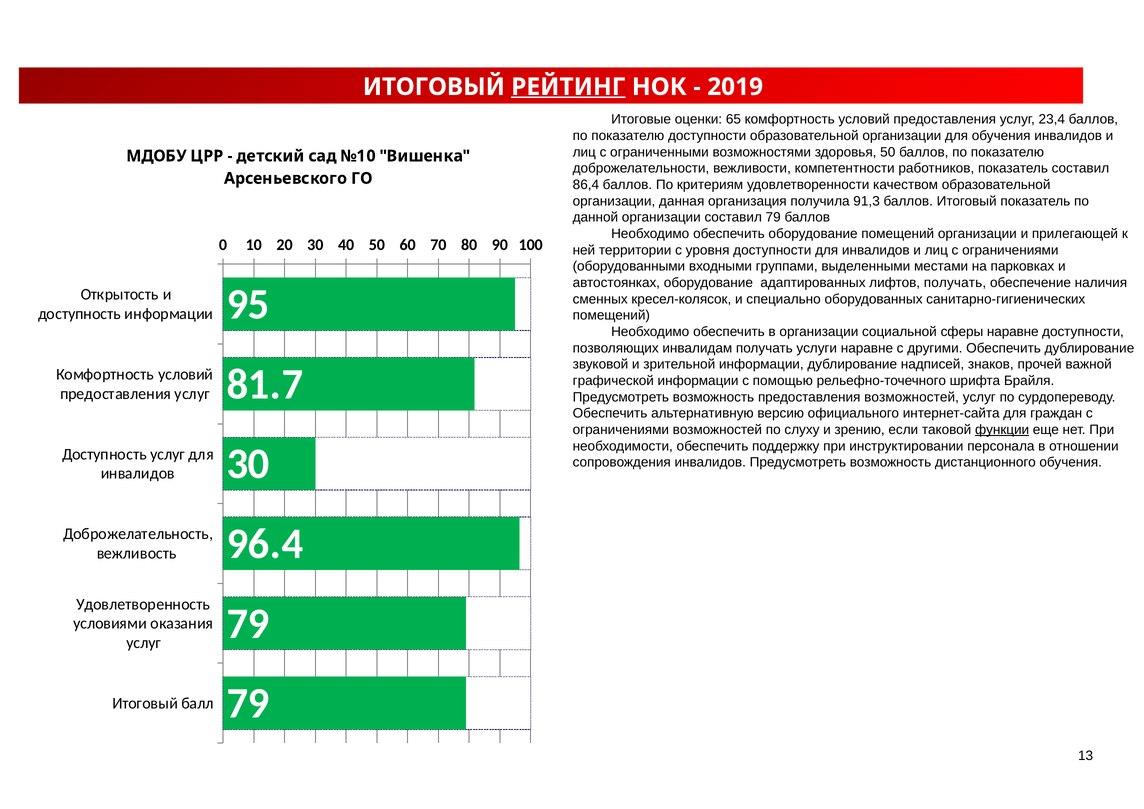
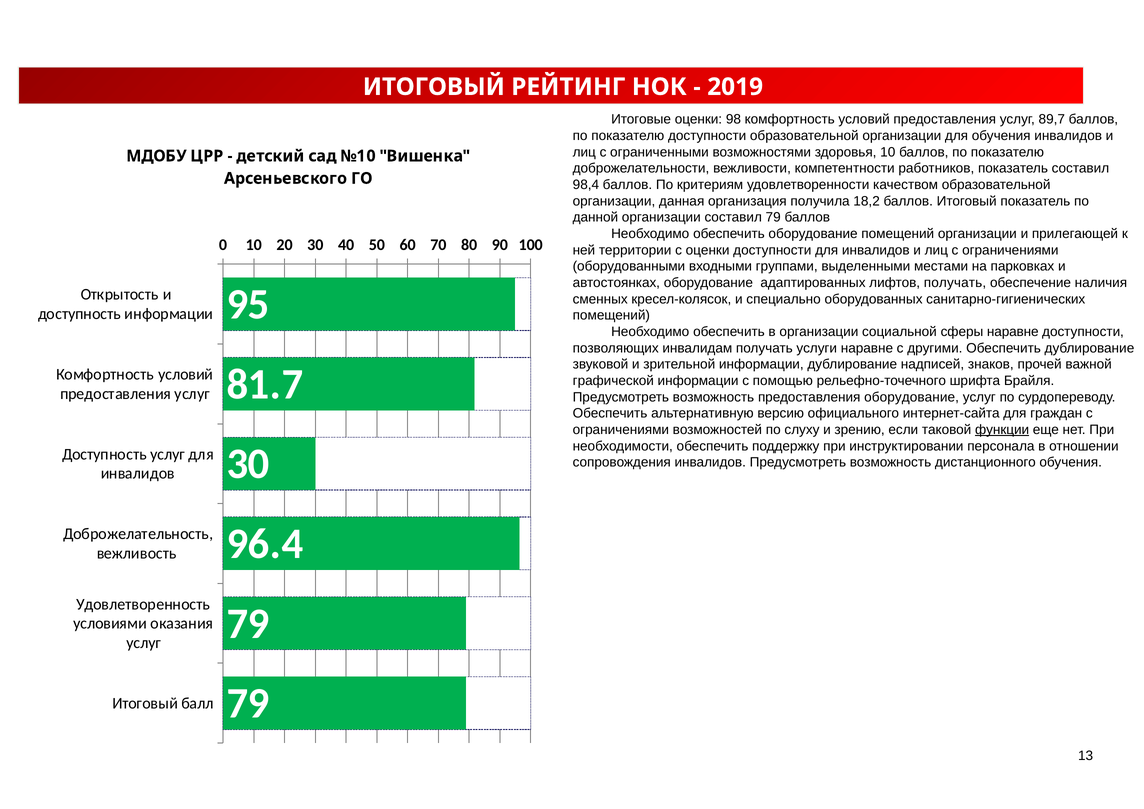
РЕЙТИНГ underline: present -> none
65: 65 -> 98
23,4: 23,4 -> 89,7
здоровья 50: 50 -> 10
86,4: 86,4 -> 98,4
91,3: 91,3 -> 18,2
с уровня: уровня -> оценки
предоставления возможностей: возможностей -> оборудование
